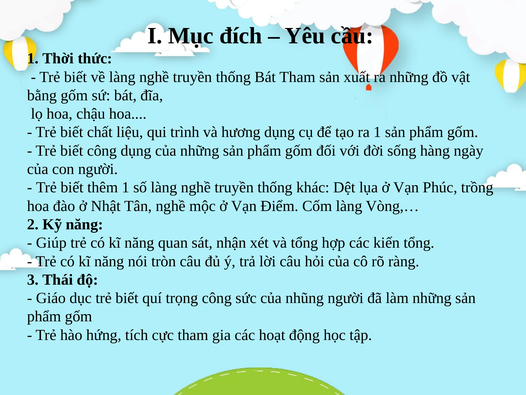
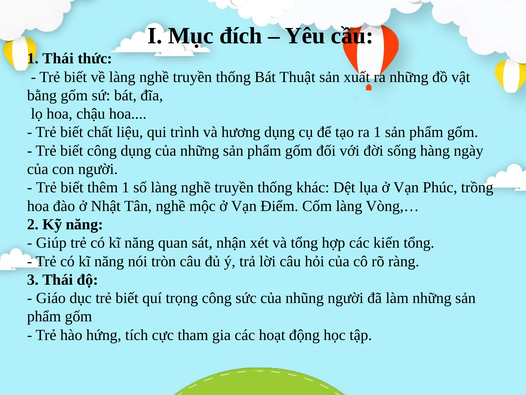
1 Thời: Thời -> Thái
Bát Tham: Tham -> Thuật
